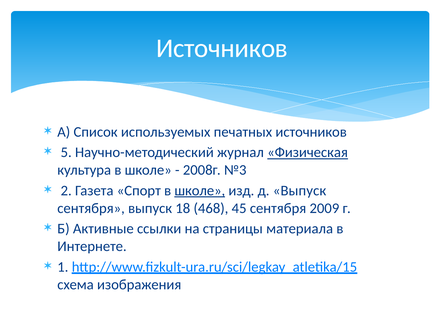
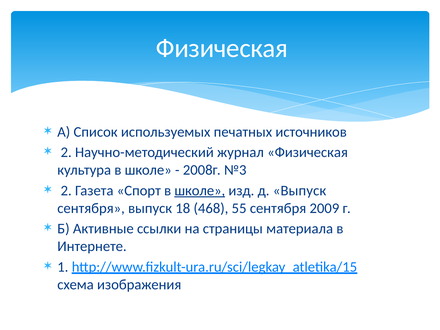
Источников at (222, 48): Источников -> Физическая
5 at (66, 152): 5 -> 2
Физическая at (308, 152) underline: present -> none
45: 45 -> 55
